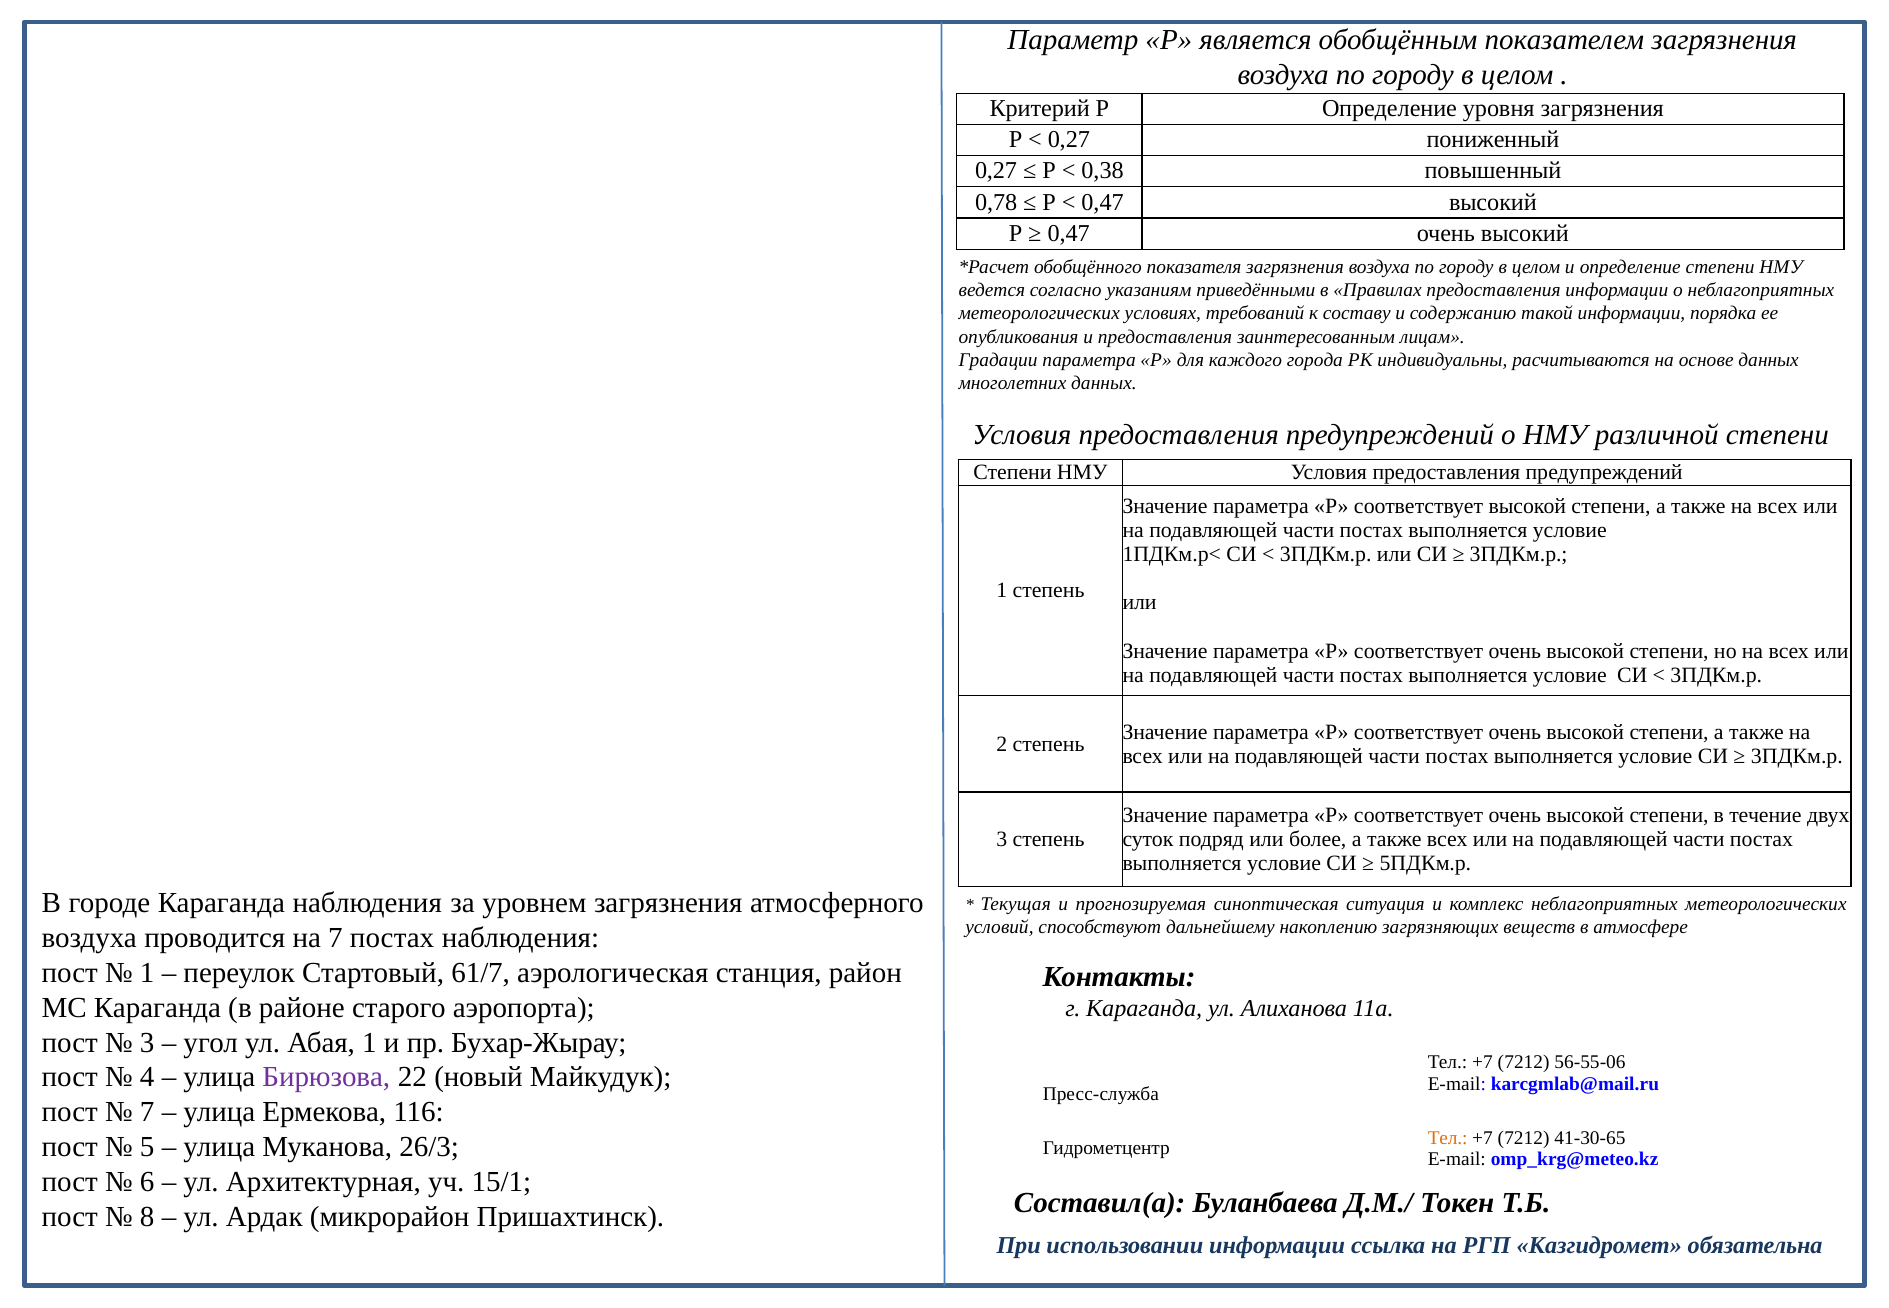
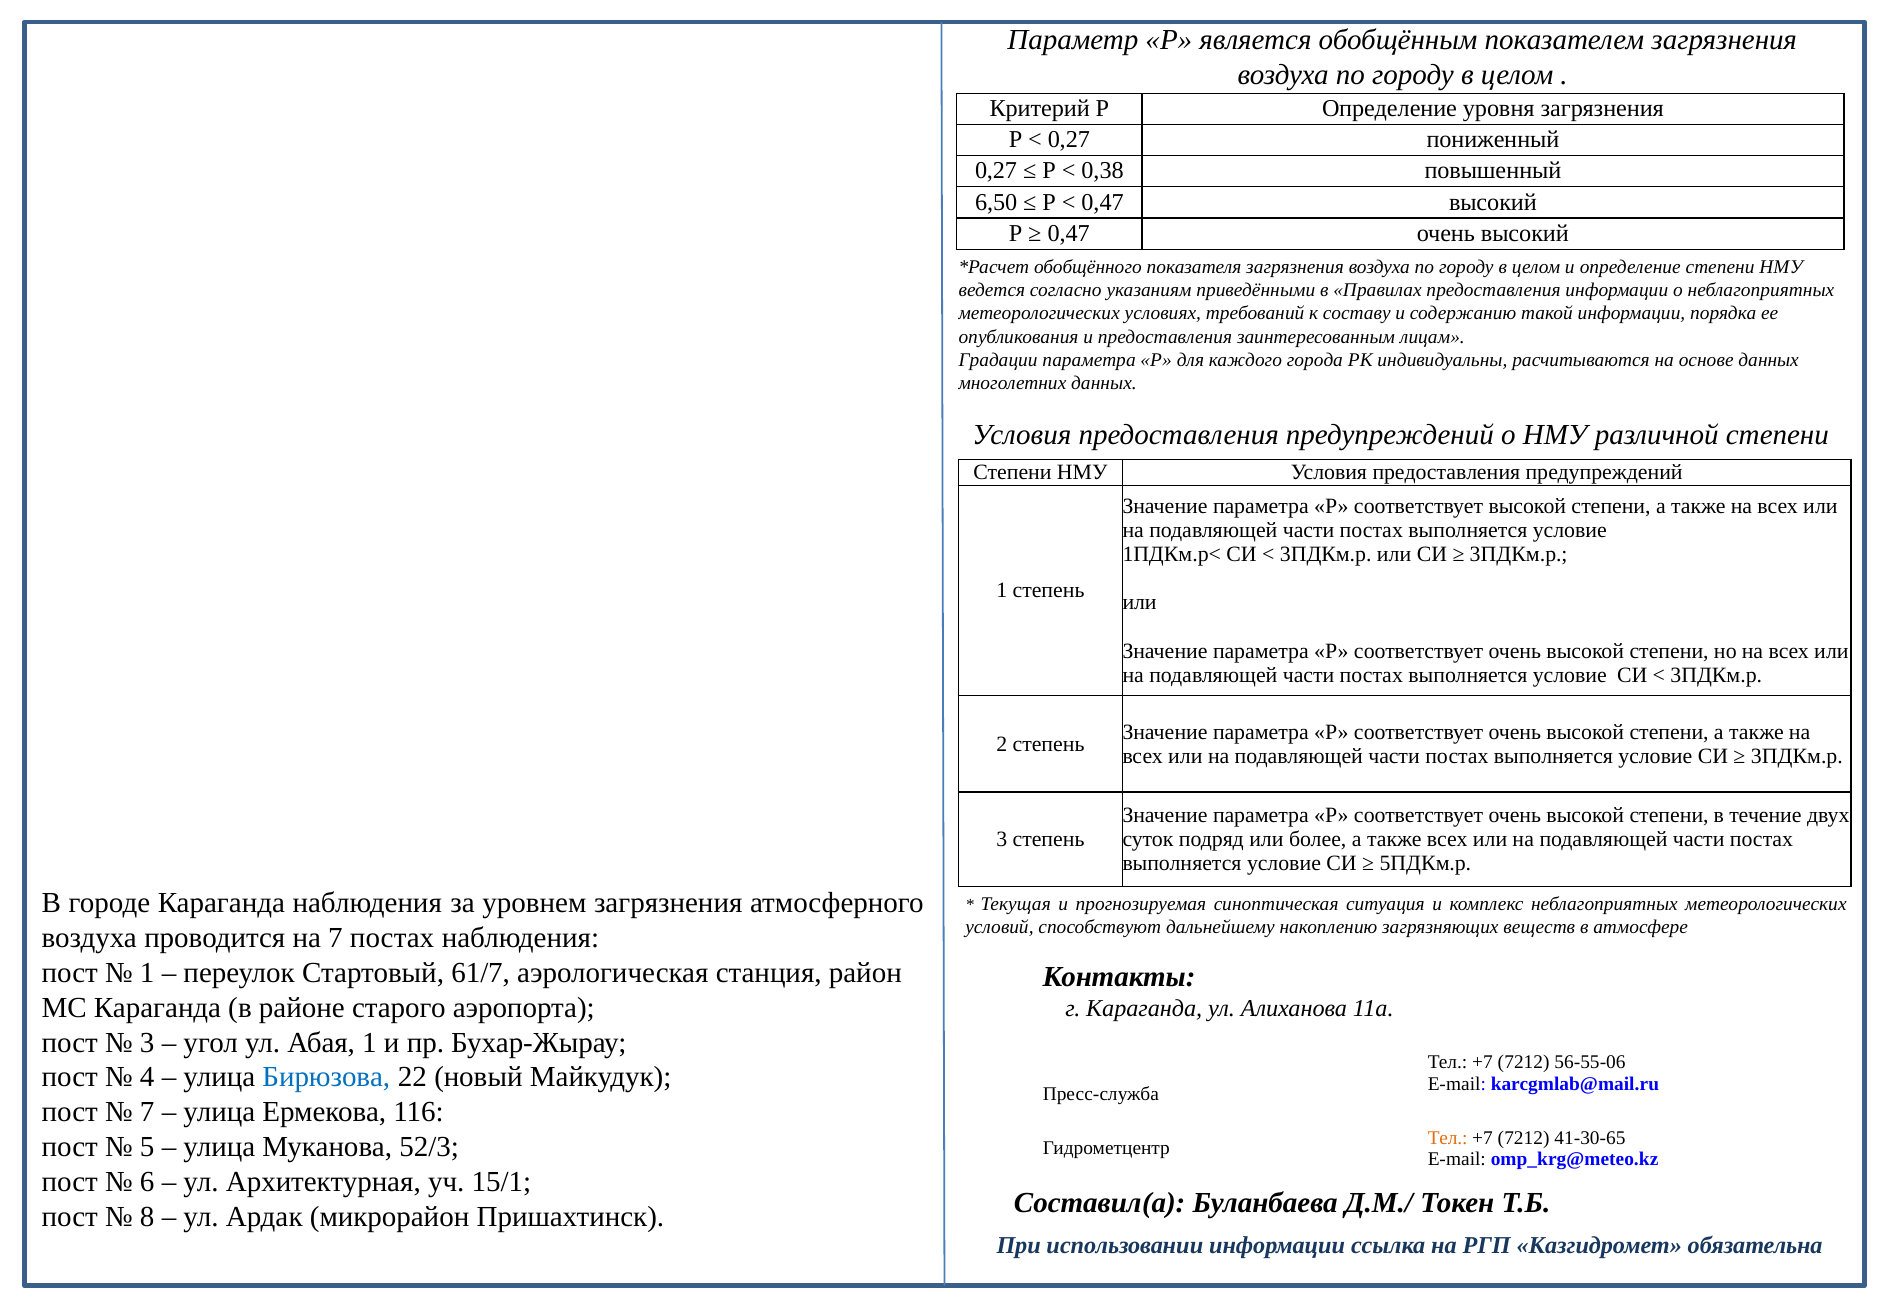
0,78: 0,78 -> 6,50
Бирюзова colour: purple -> blue
26/3: 26/3 -> 52/3
